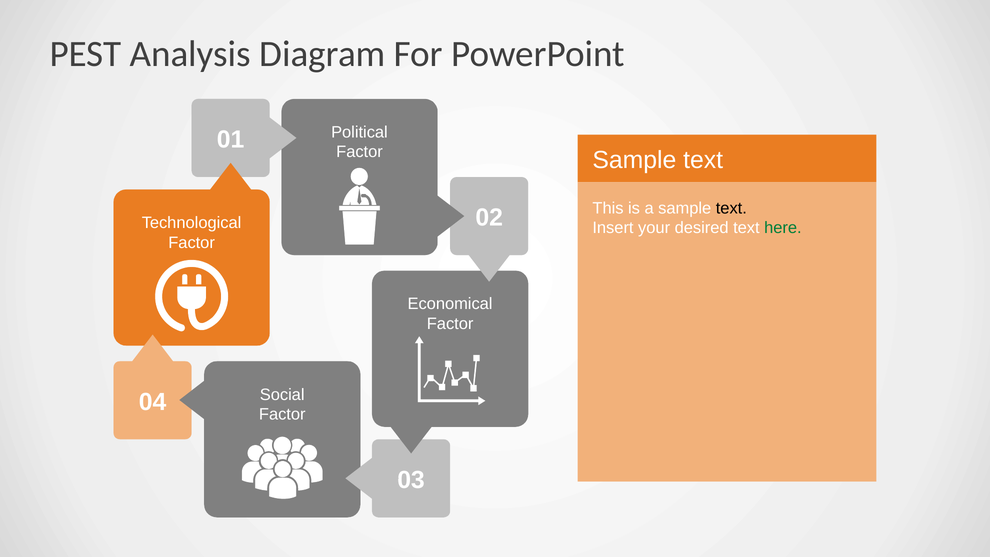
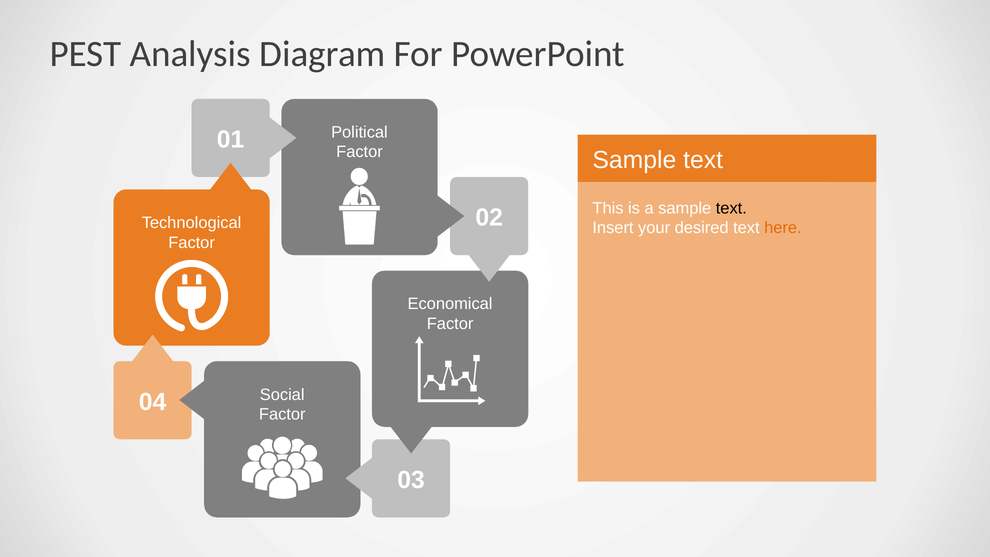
here colour: green -> orange
